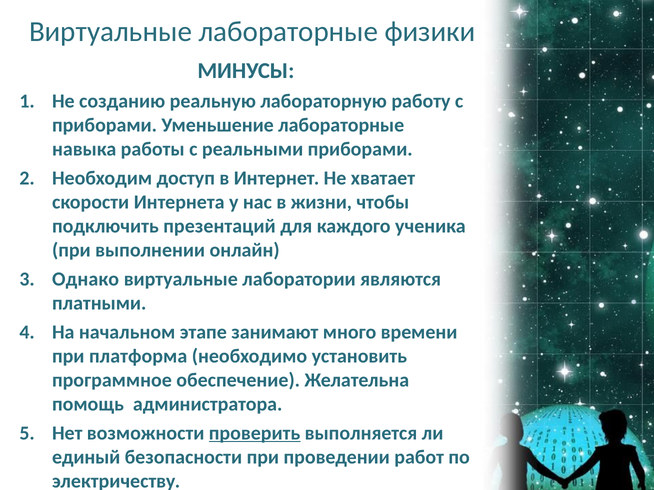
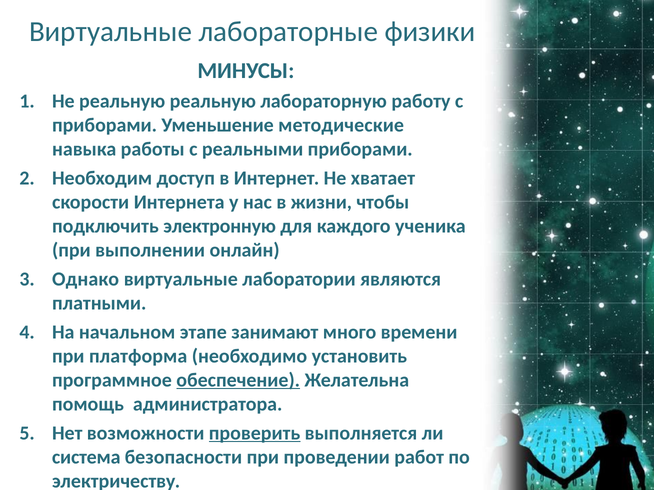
Не созданию: созданию -> реальную
Уменьшение лабораторные: лабораторные -> методические
презентаций: презентаций -> электронную
обеспечение underline: none -> present
единый: единый -> система
